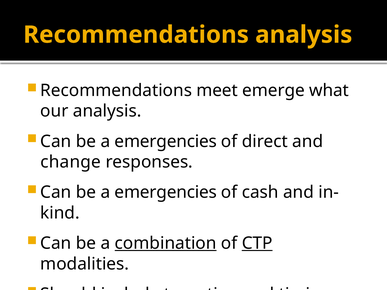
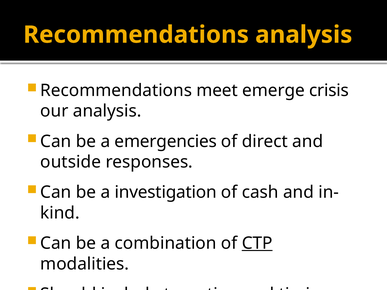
what: what -> crisis
change: change -> outside
emergencies at (166, 192): emergencies -> investigation
combination underline: present -> none
